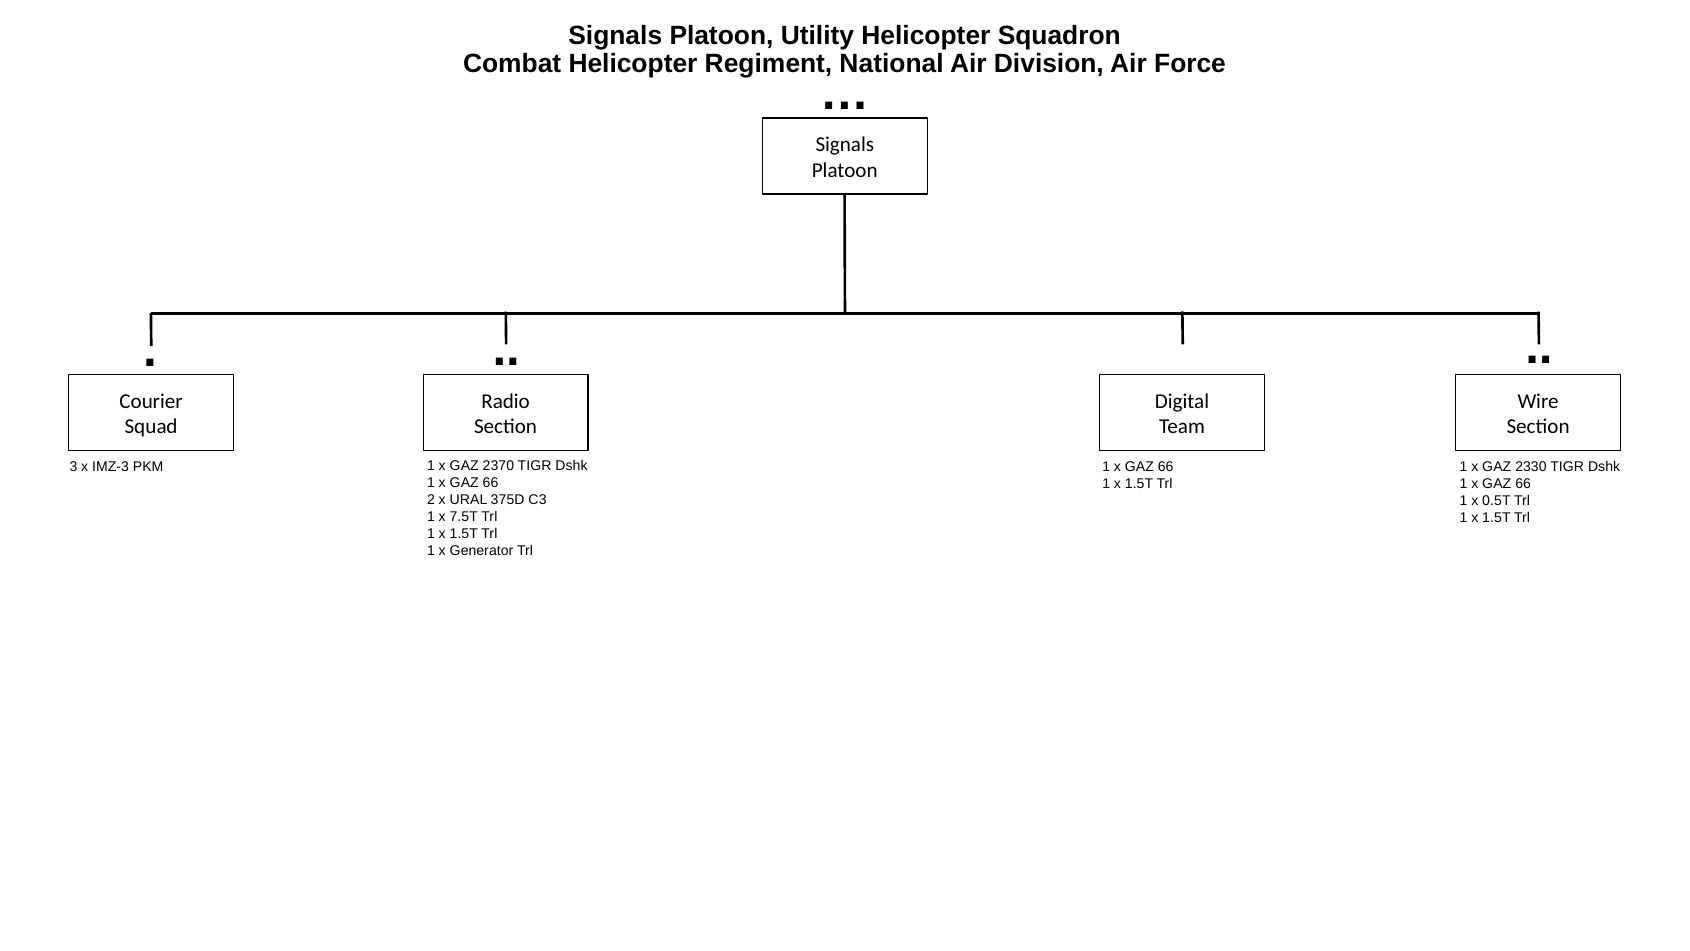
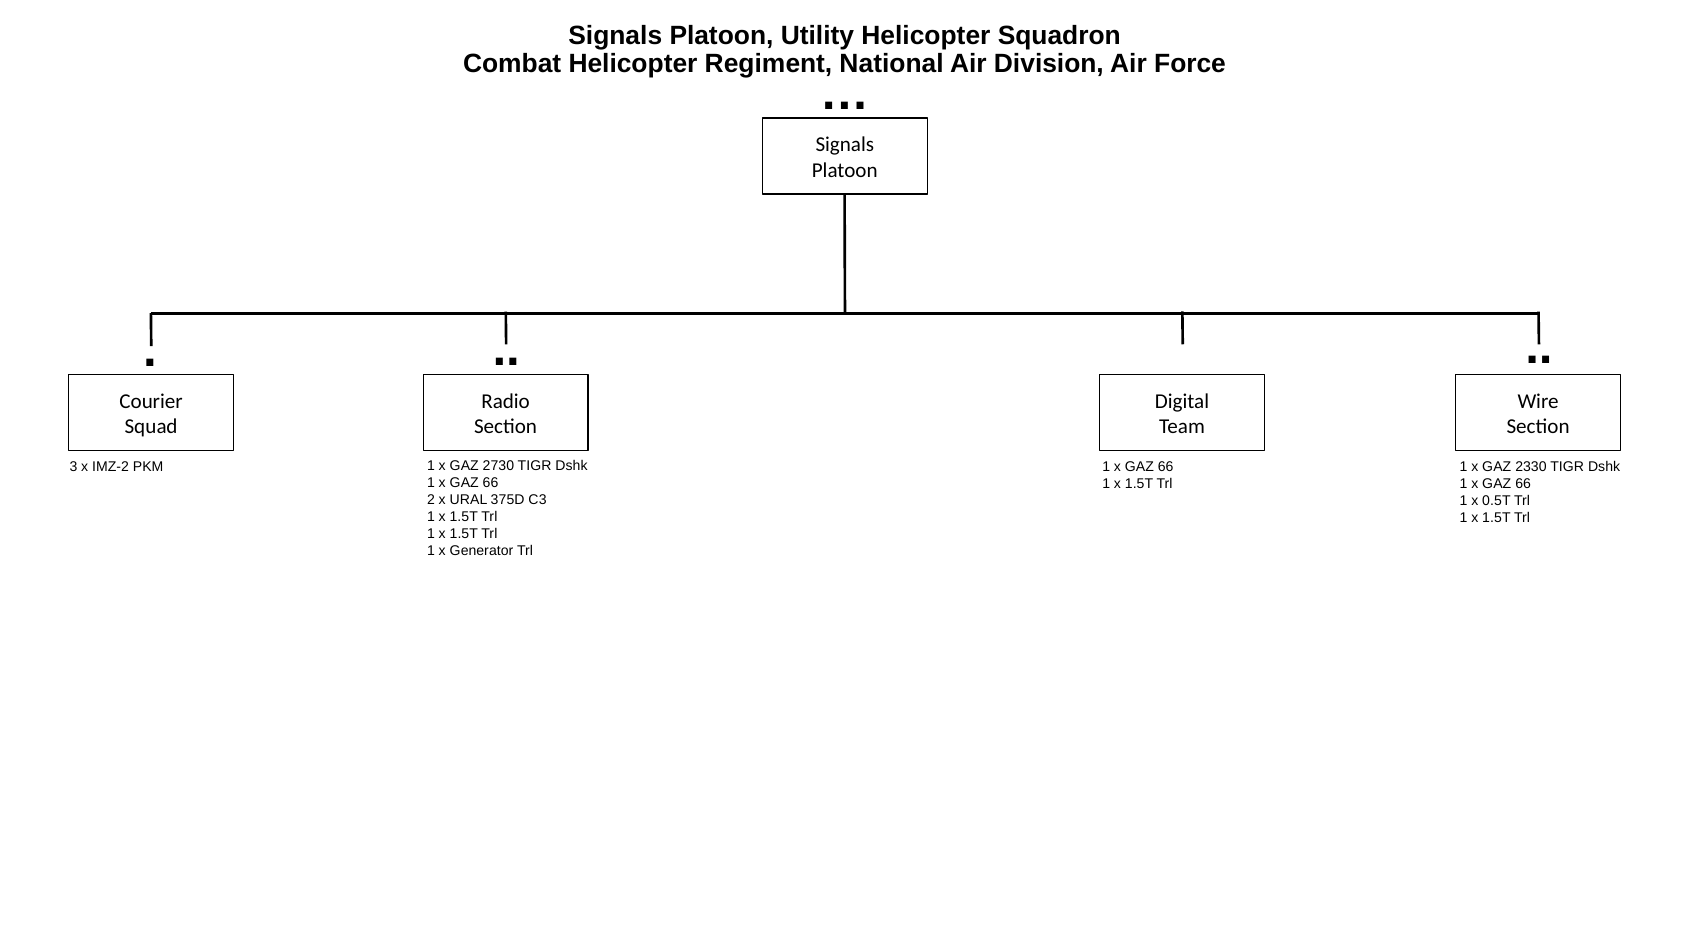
2370: 2370 -> 2730
IMZ-3: IMZ-3 -> IMZ-2
7.5T at (464, 516): 7.5T -> 1.5T
